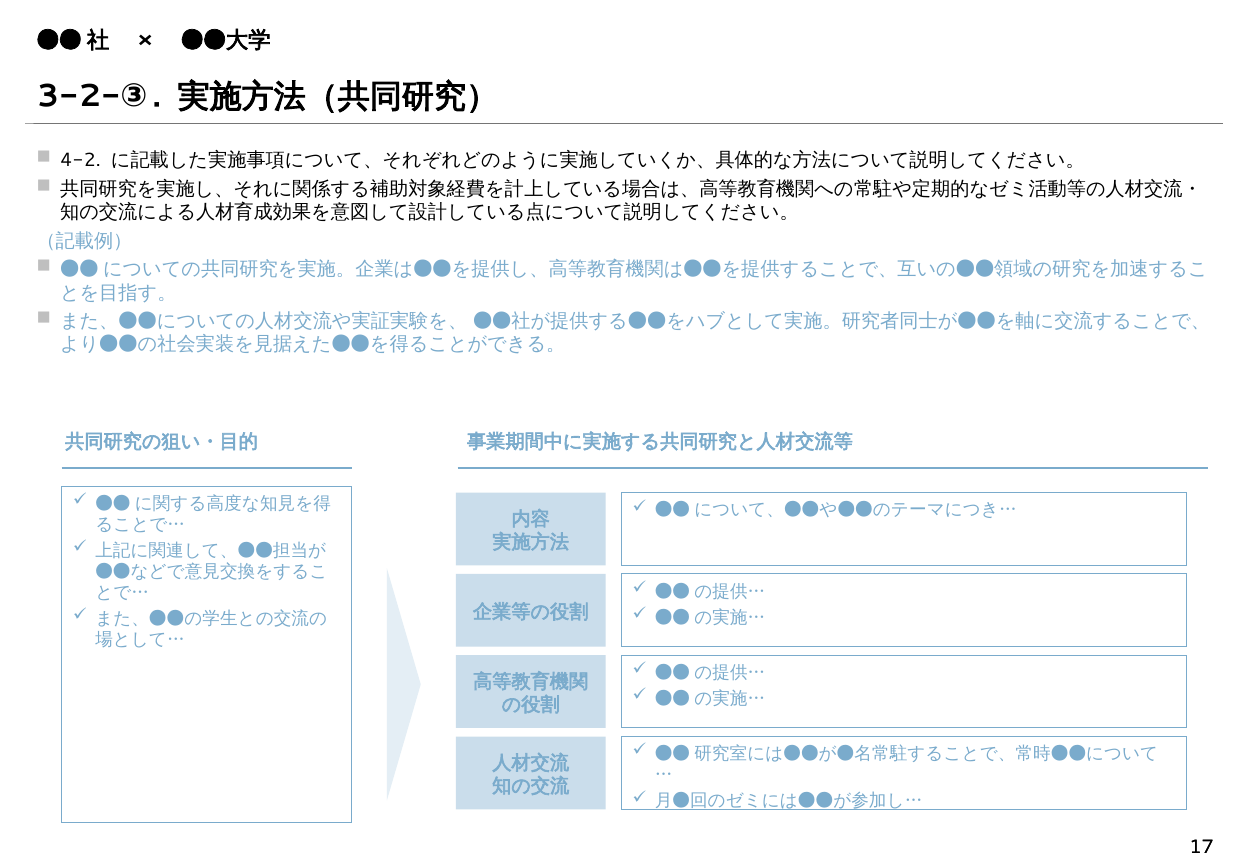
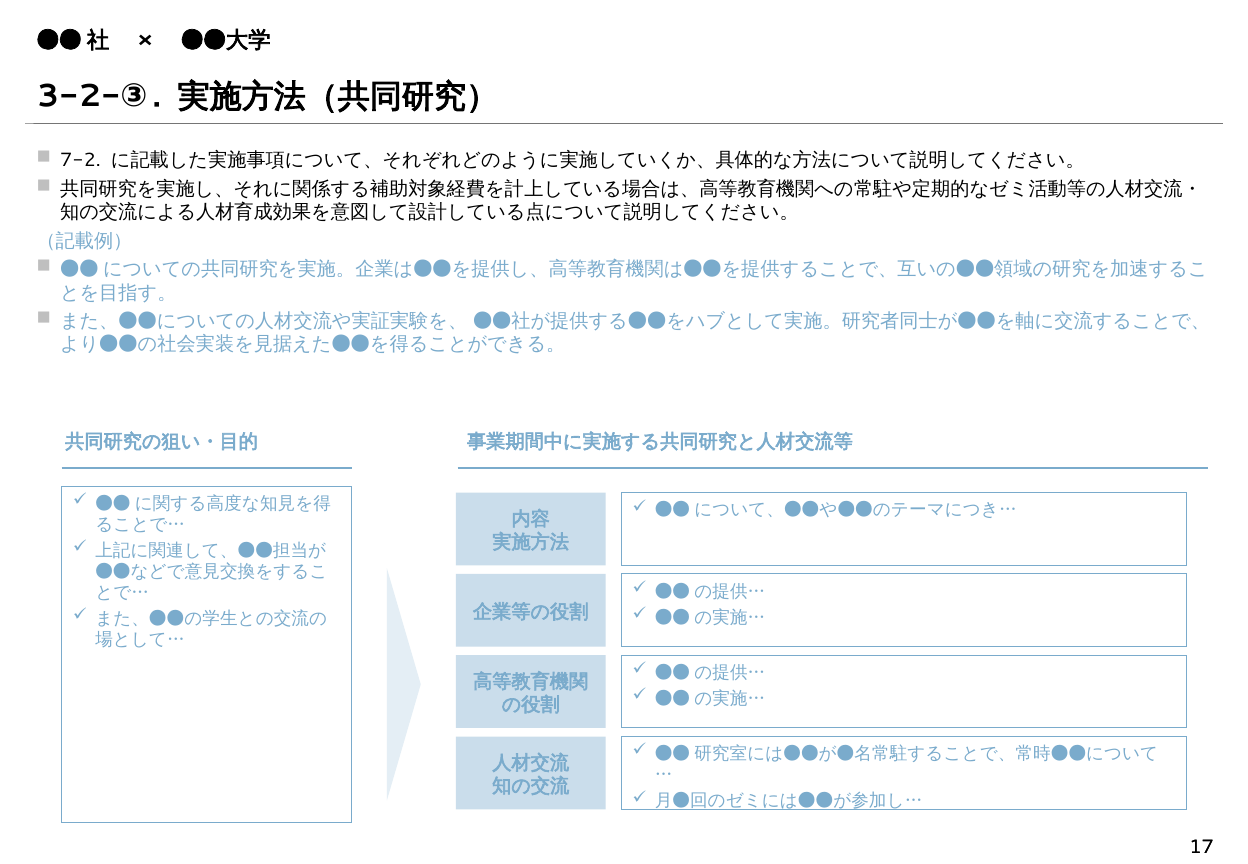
4-2: 4-2 -> 7-2
